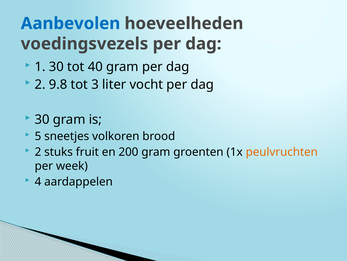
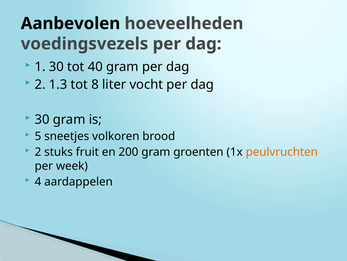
Aanbevolen colour: blue -> black
9.8: 9.8 -> 1.3
3: 3 -> 8
